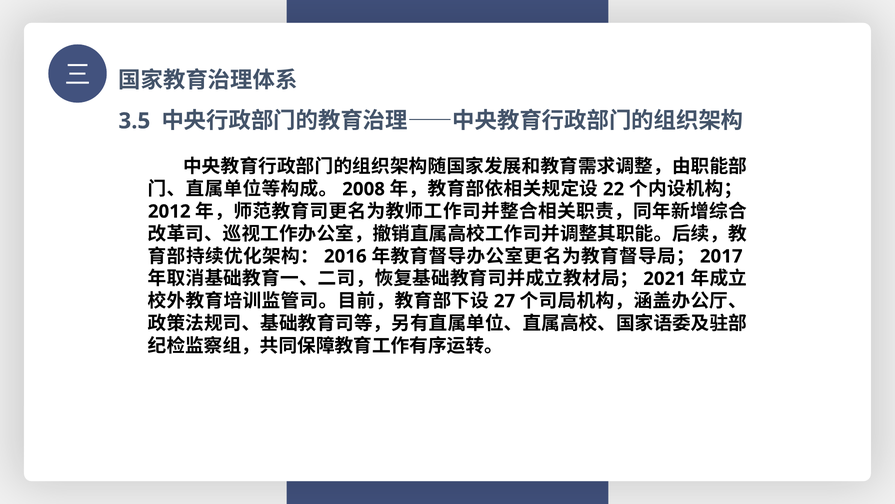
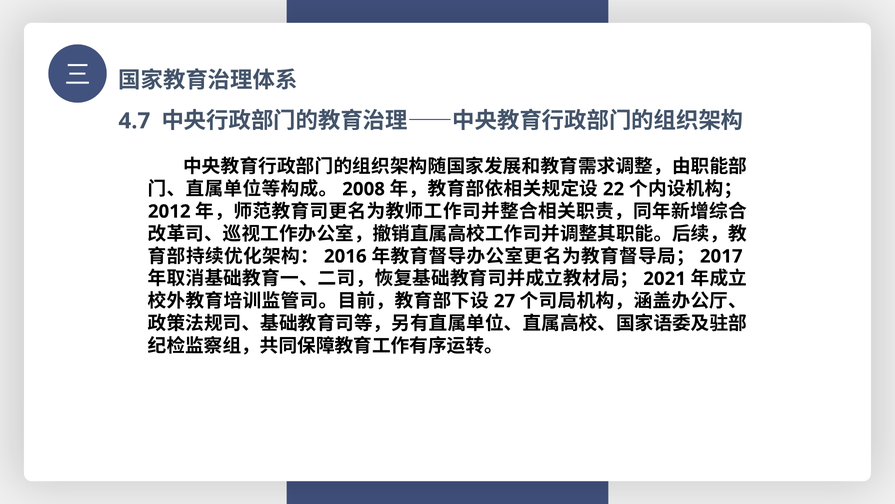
3.5: 3.5 -> 4.7
